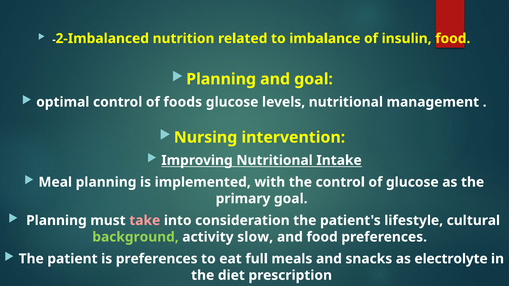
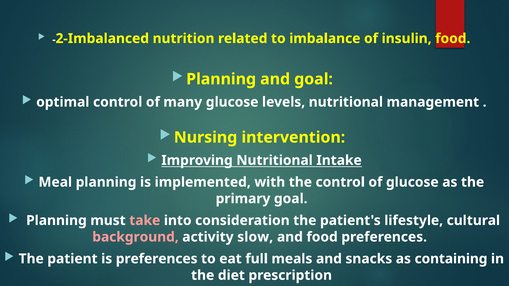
foods: foods -> many
background colour: light green -> pink
electrolyte: electrolyte -> containing
